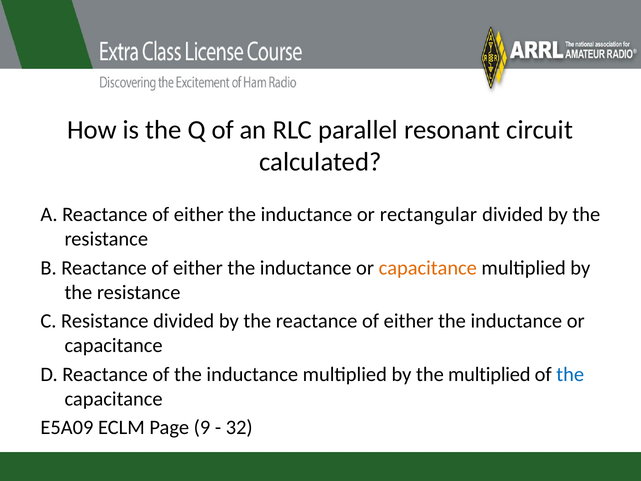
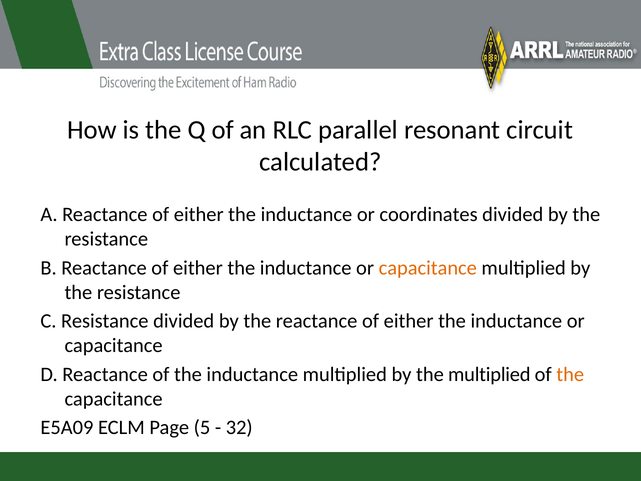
rectangular: rectangular -> coordinates
the at (570, 374) colour: blue -> orange
9: 9 -> 5
